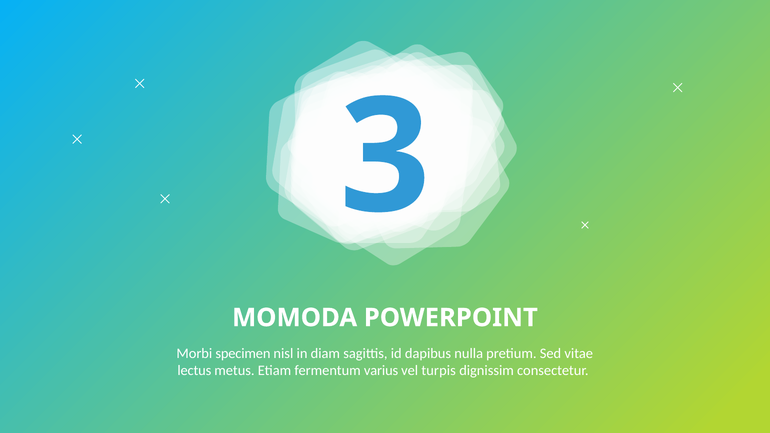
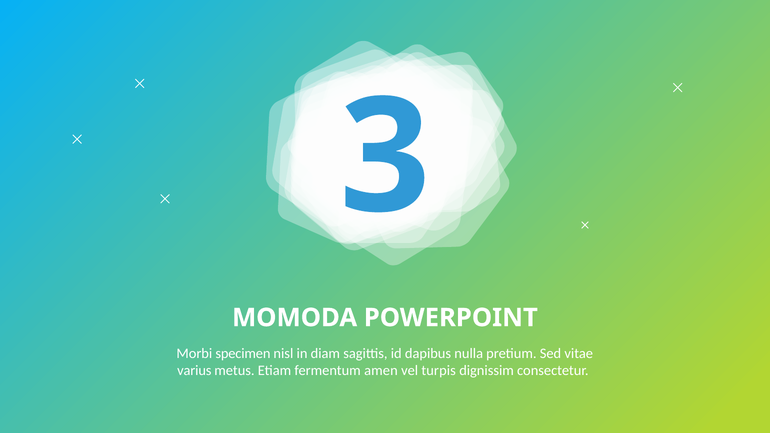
lectus: lectus -> varius
varius: varius -> amen
